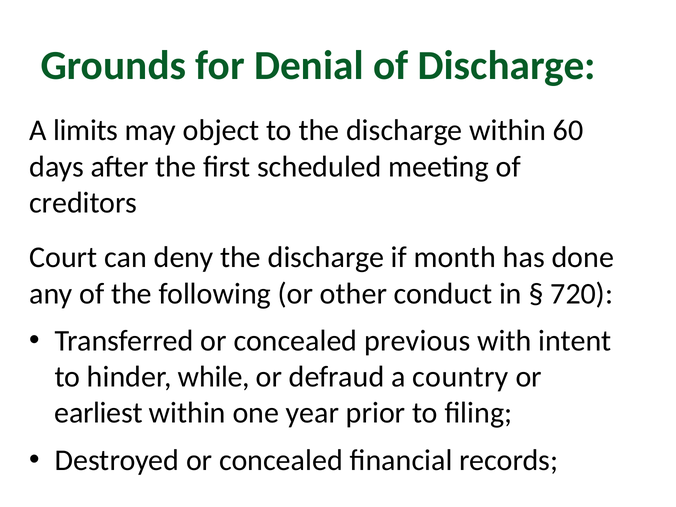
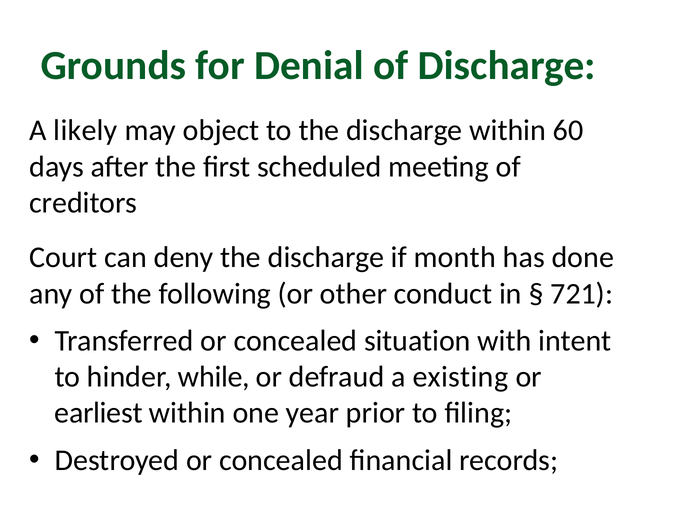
limits: limits -> likely
720: 720 -> 721
previous: previous -> situation
country: country -> existing
